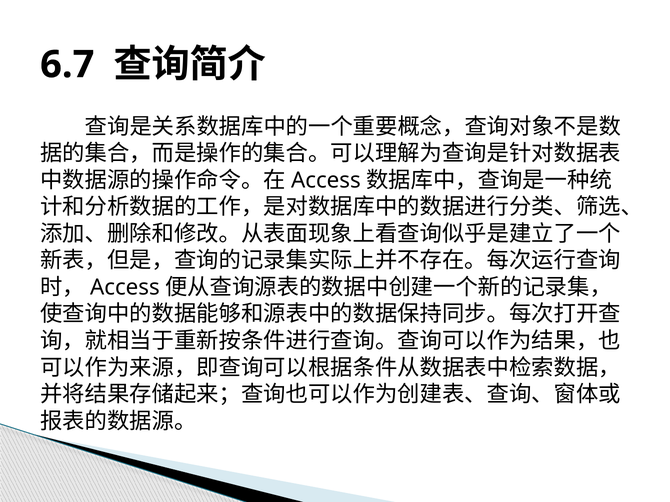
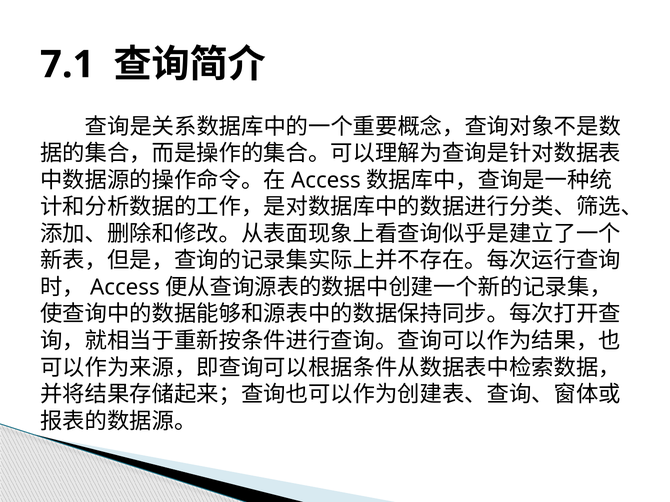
6.7: 6.7 -> 7.1
